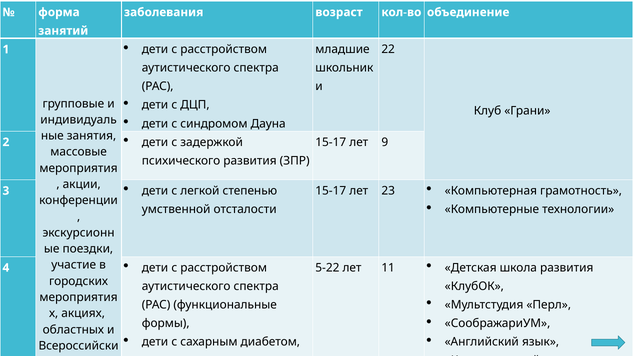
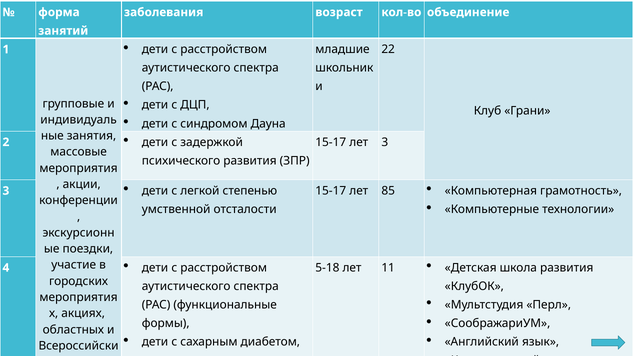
лет 9: 9 -> 3
23: 23 -> 85
5-22: 5-22 -> 5-18
